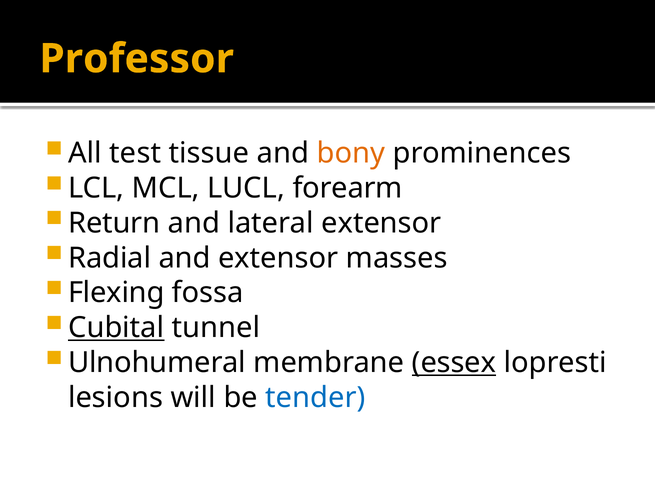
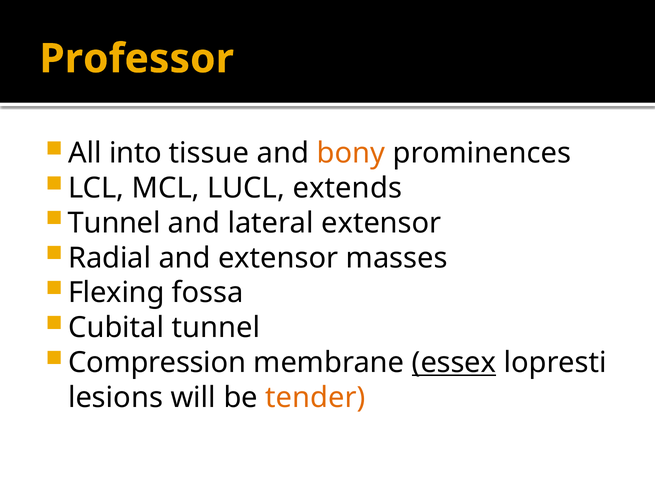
test: test -> into
forearm: forearm -> extends
Return at (114, 223): Return -> Tunnel
Cubital underline: present -> none
Ulnohumeral: Ulnohumeral -> Compression
tender colour: blue -> orange
